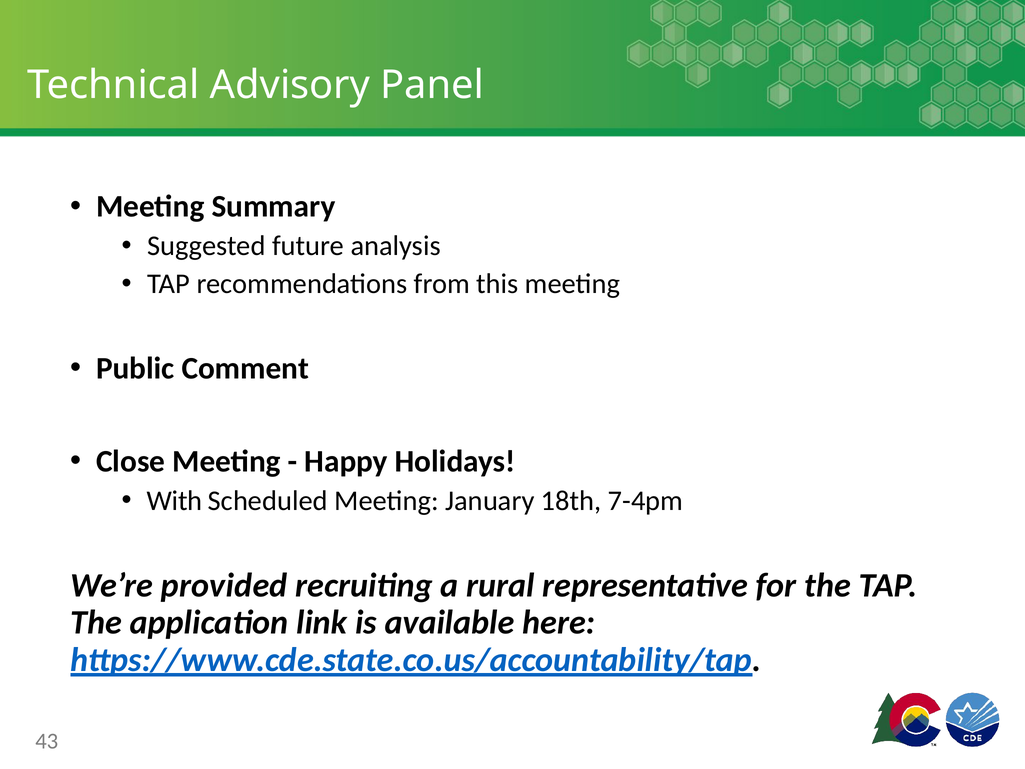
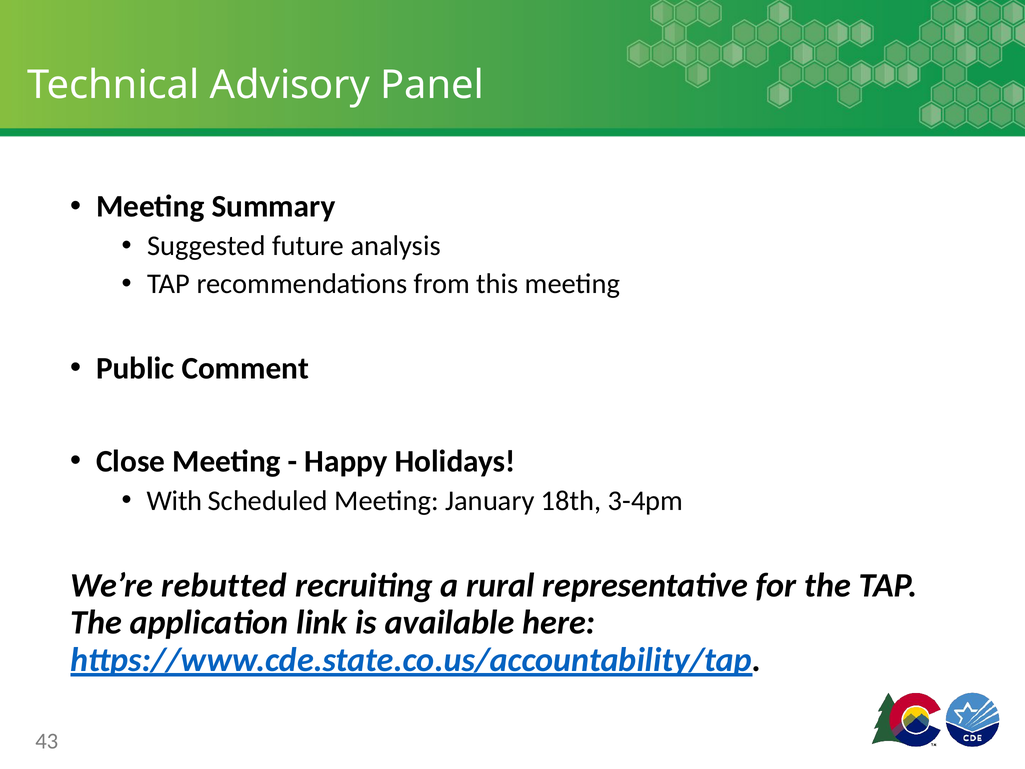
7-4pm: 7-4pm -> 3-4pm
provided: provided -> rebutted
